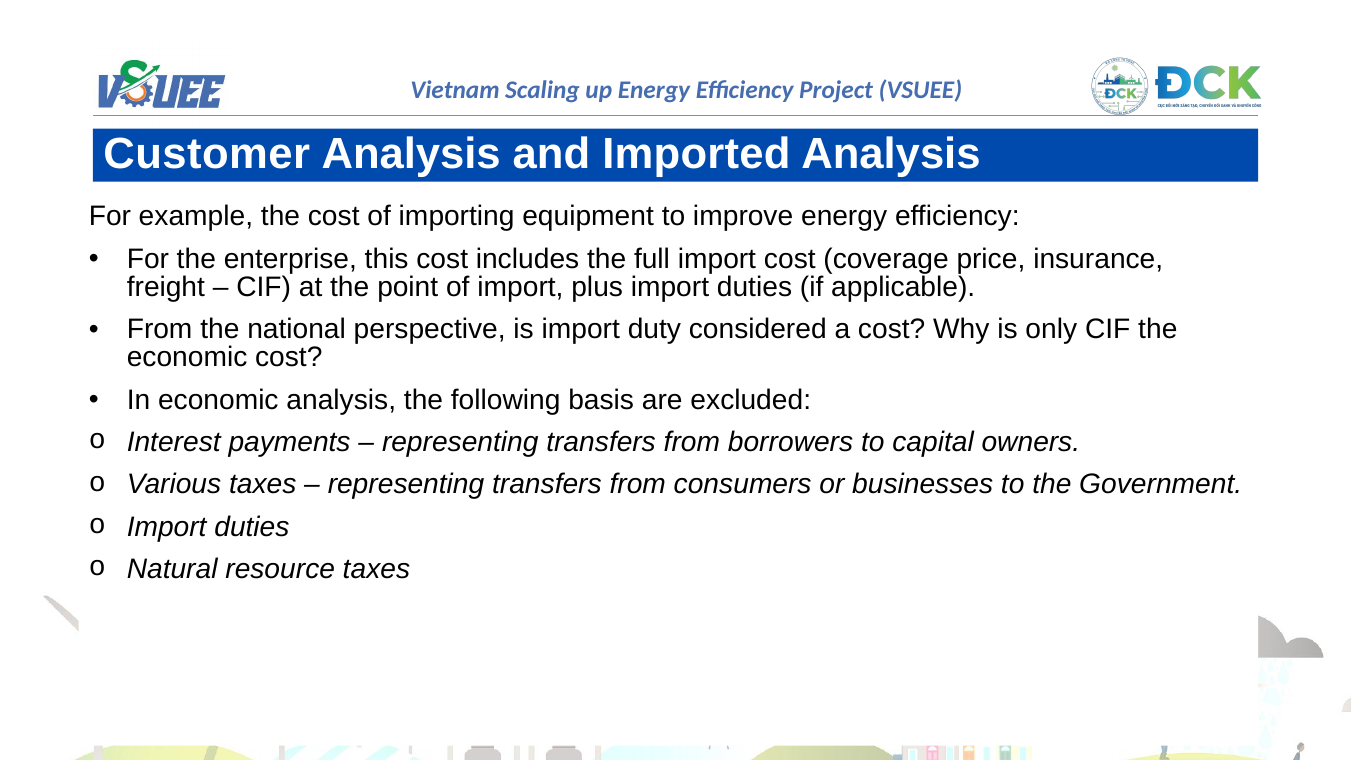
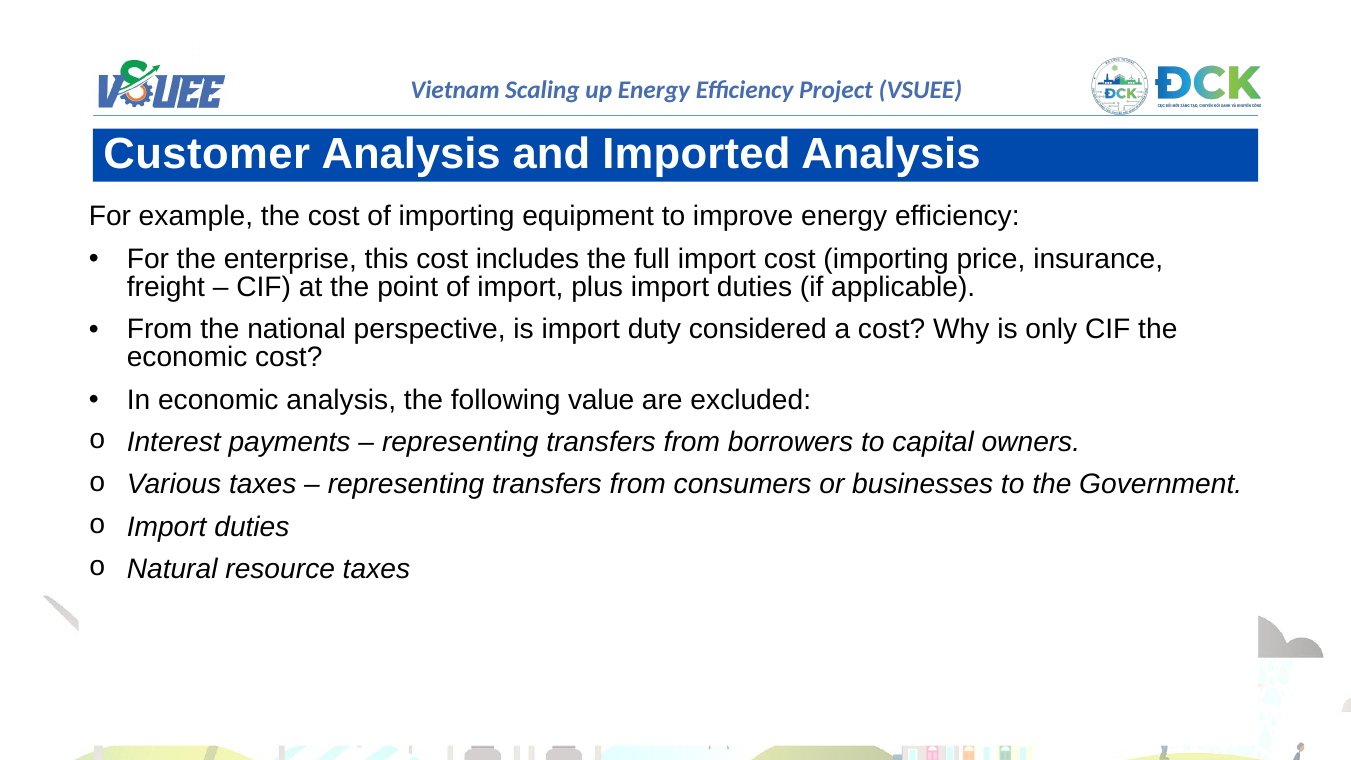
cost coverage: coverage -> importing
basis: basis -> value
